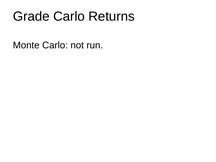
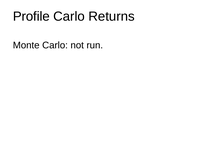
Grade: Grade -> Profile
